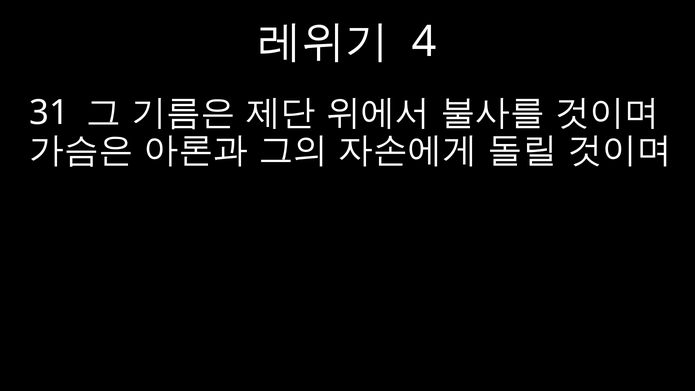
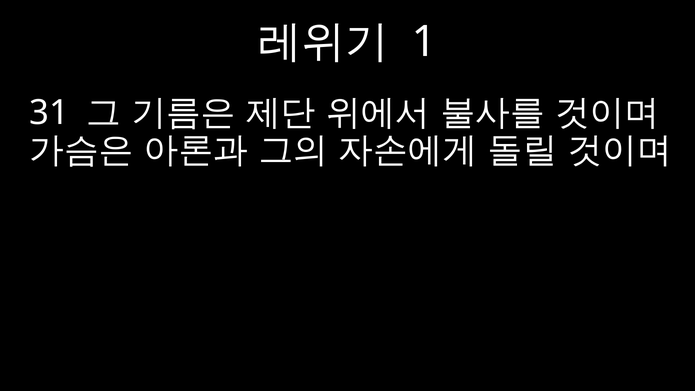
4: 4 -> 1
